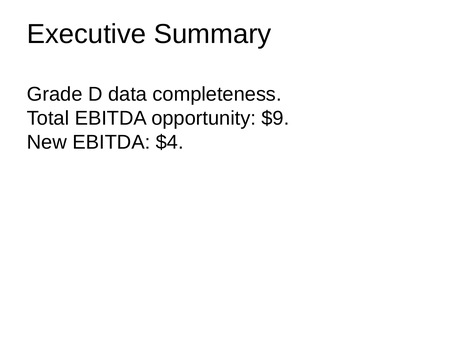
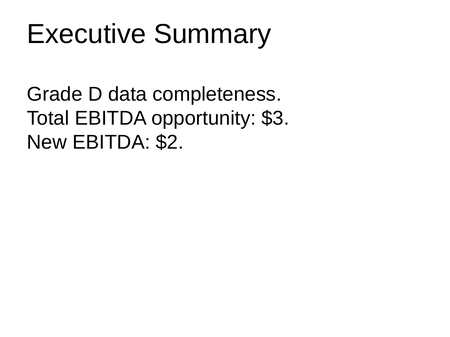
$9: $9 -> $3
$4: $4 -> $2
